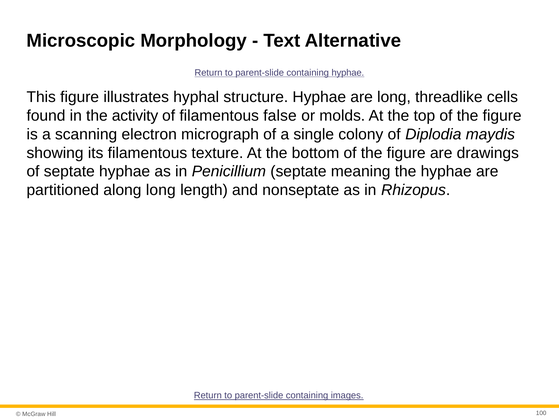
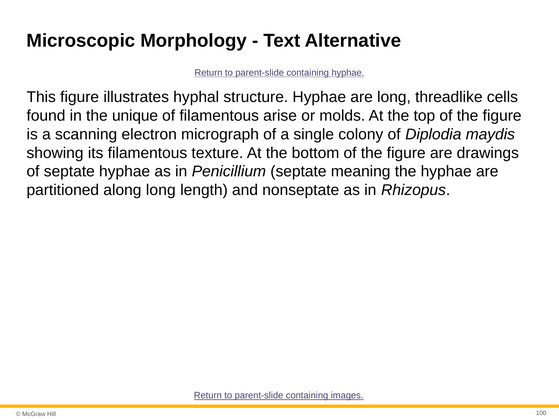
activity: activity -> unique
false: false -> arise
